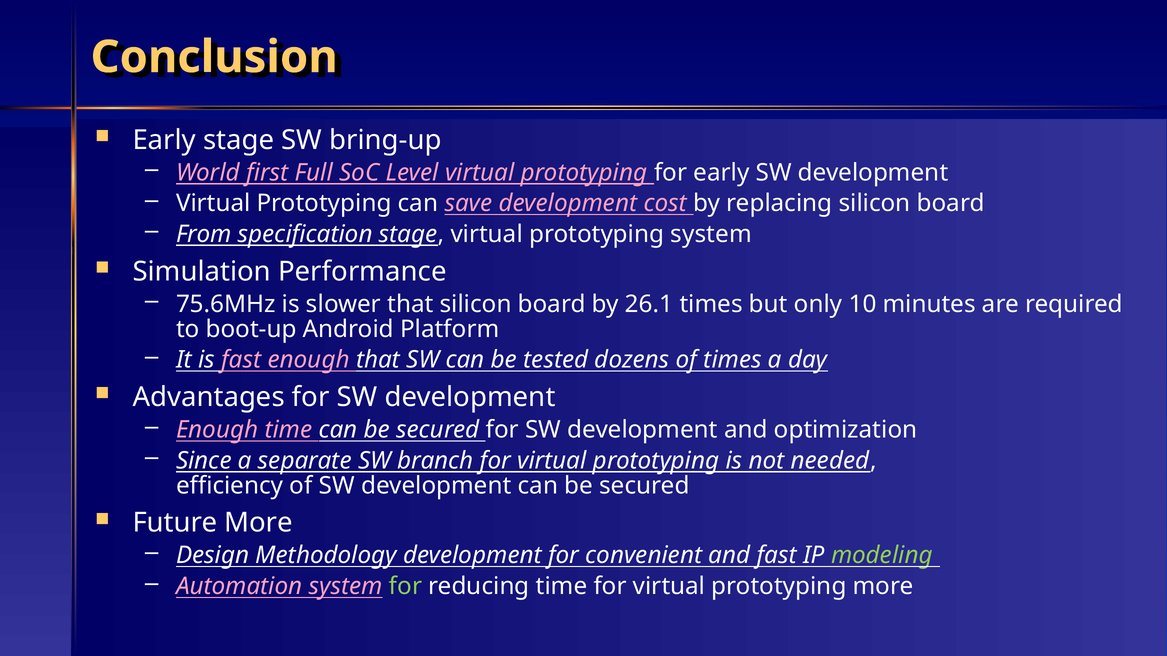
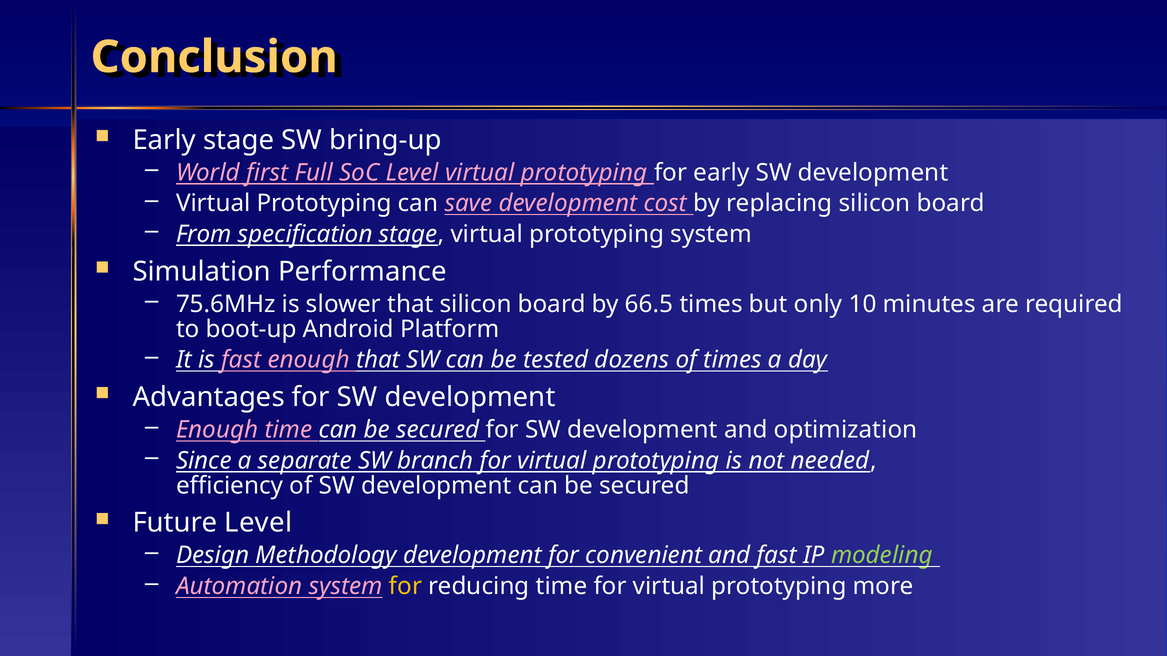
26.1: 26.1 -> 66.5
Future More: More -> Level
for at (406, 587) colour: light green -> yellow
